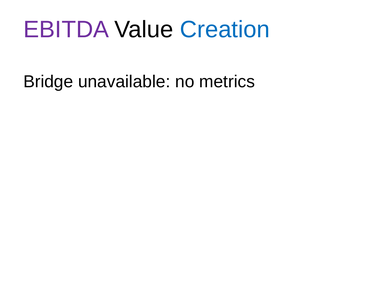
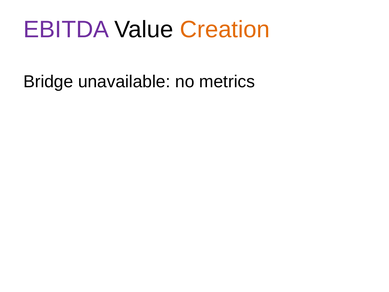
Creation colour: blue -> orange
